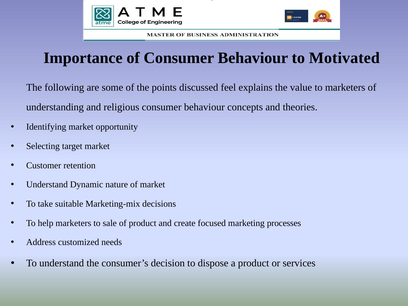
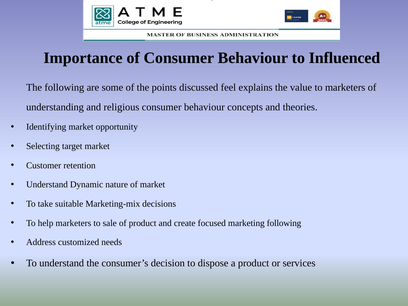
Motivated: Motivated -> Influenced
marketing processes: processes -> following
